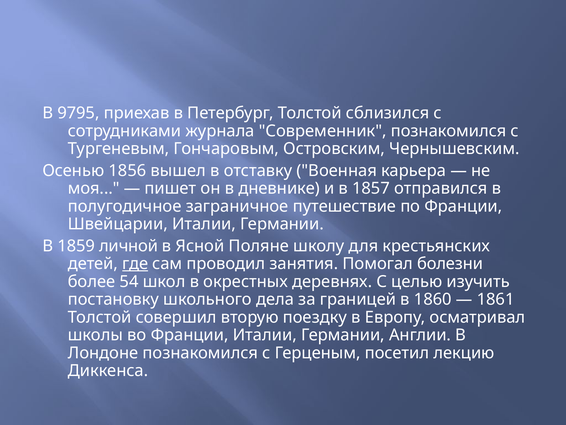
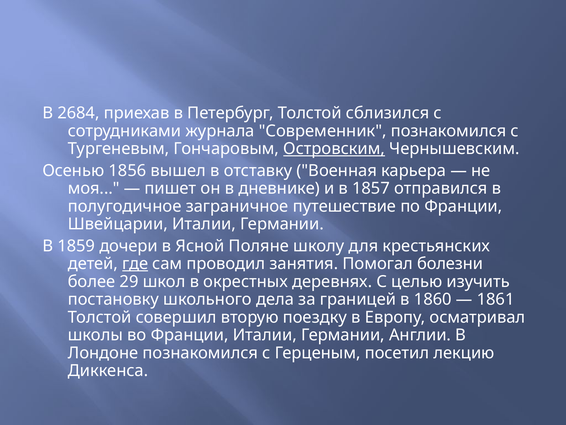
9795: 9795 -> 2684
Островским underline: none -> present
личной: личной -> дочери
54: 54 -> 29
